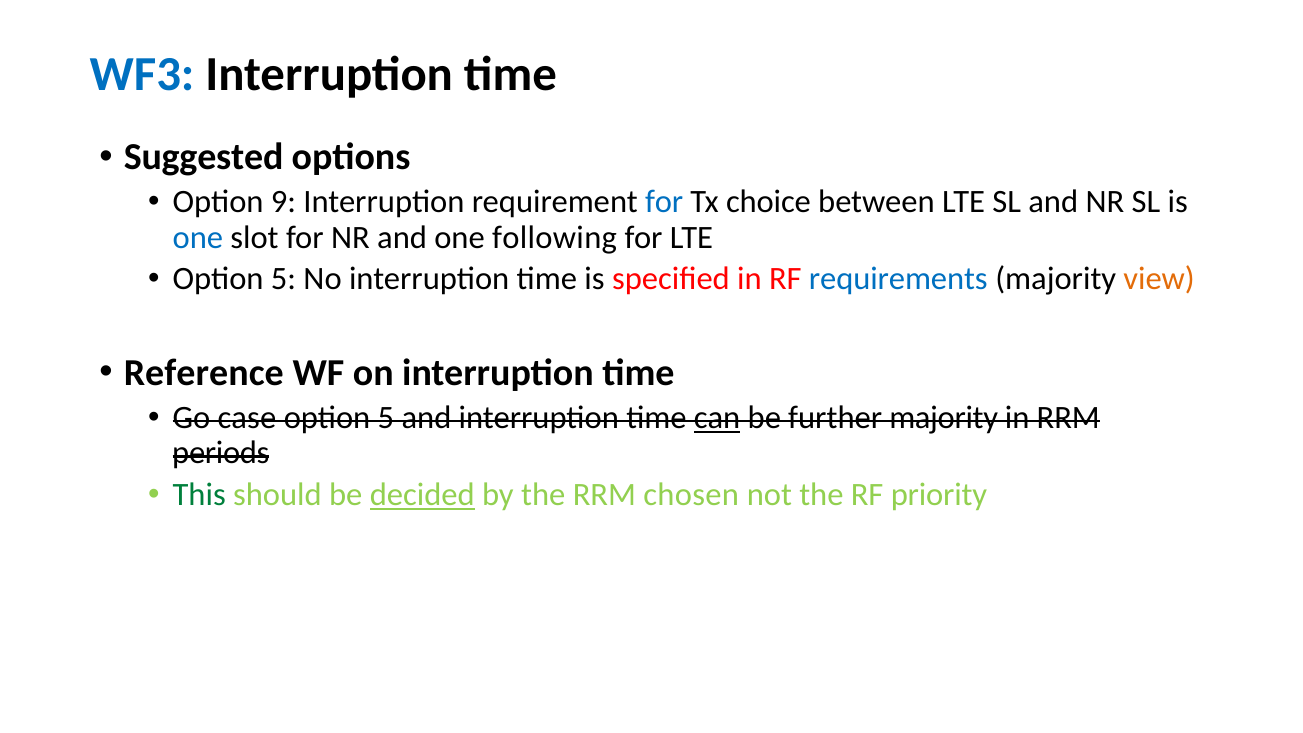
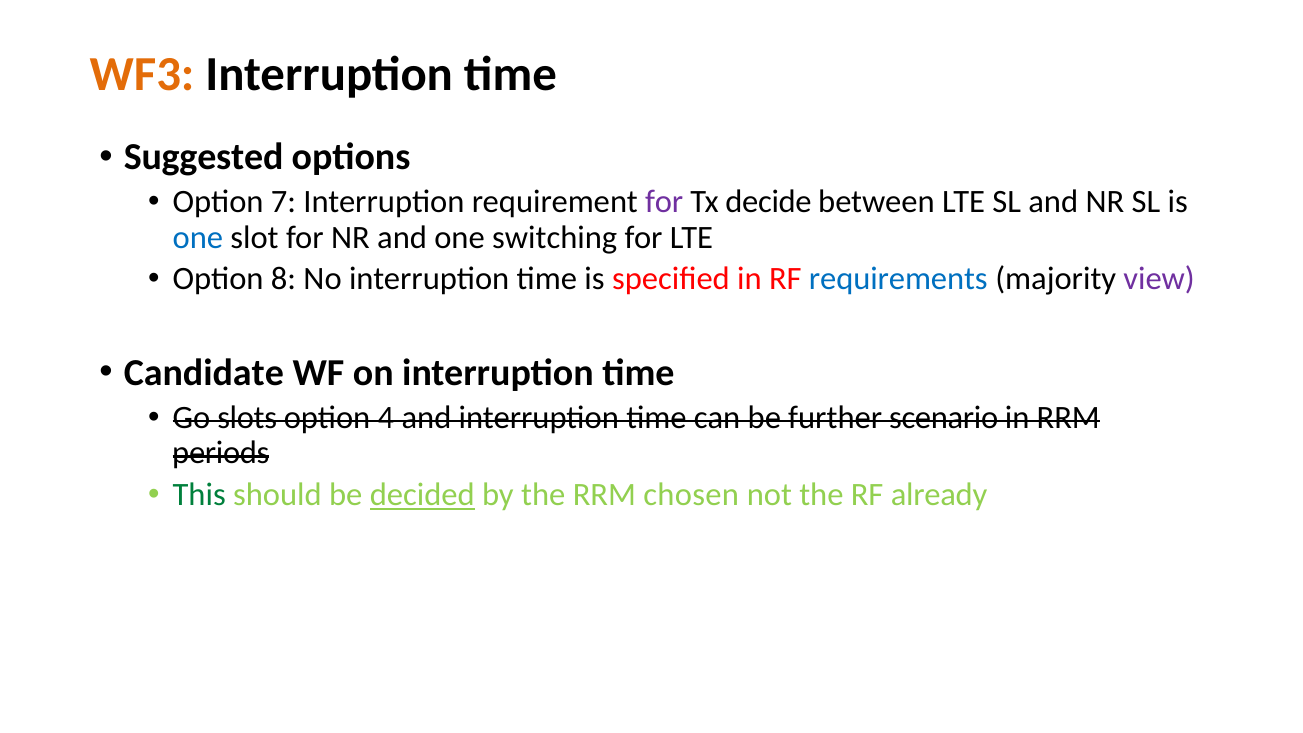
WF3 colour: blue -> orange
9: 9 -> 7
for at (664, 202) colour: blue -> purple
choice: choice -> decide
following: following -> switching
5 at (284, 279): 5 -> 8
view colour: orange -> purple
Reference: Reference -> Candidate
case: case -> slots
5 at (386, 418): 5 -> 4
can underline: present -> none
further majority: majority -> scenario
priority: priority -> already
